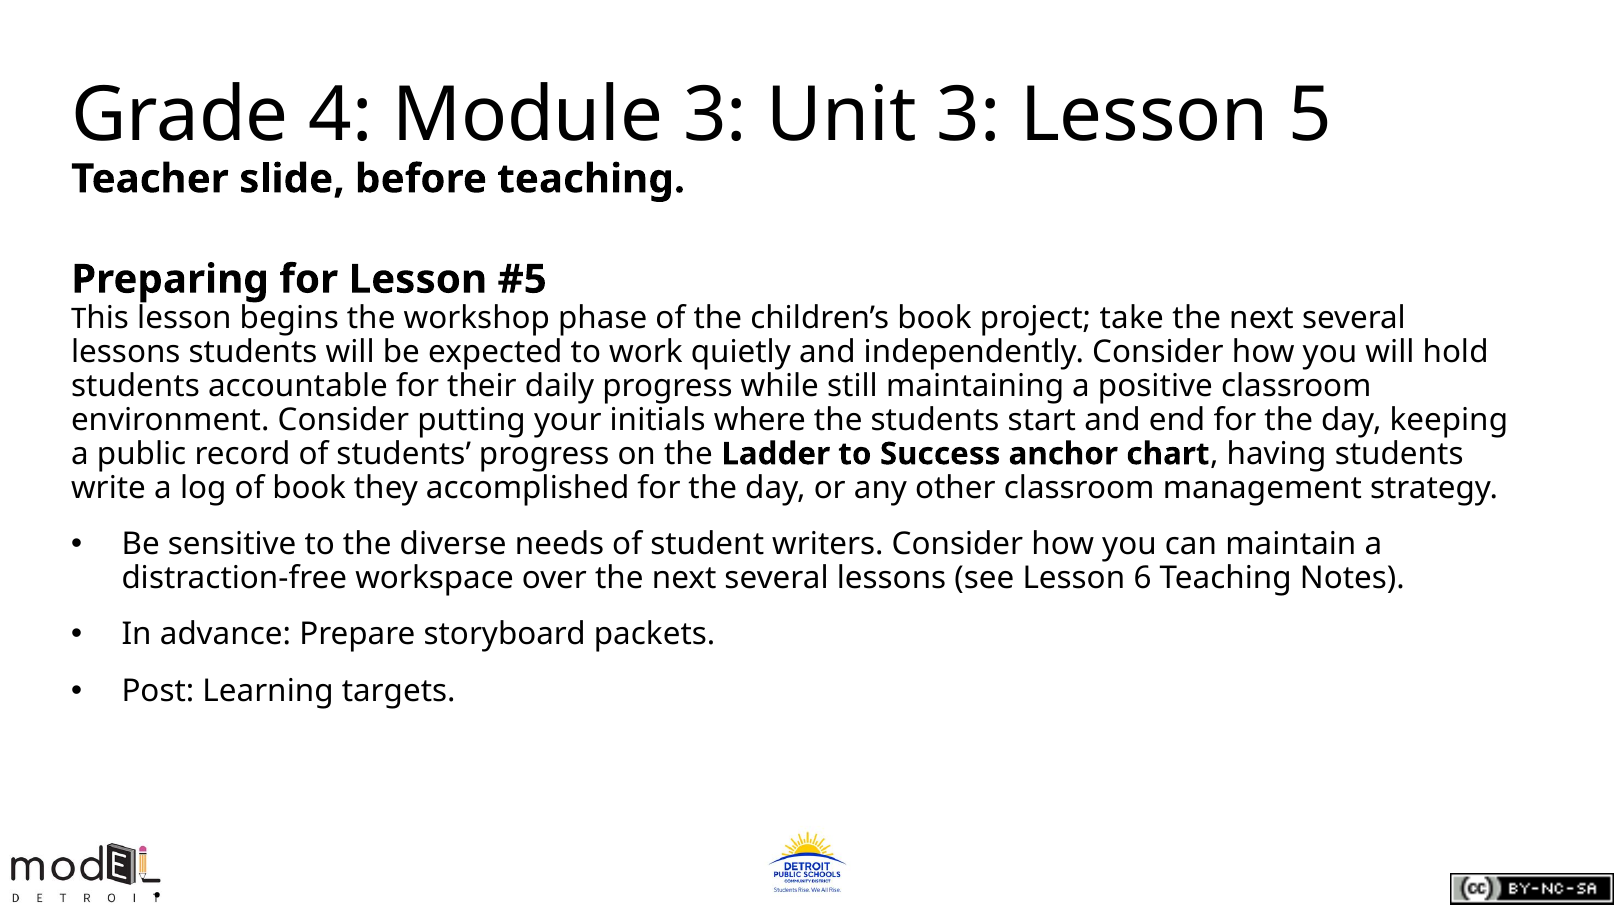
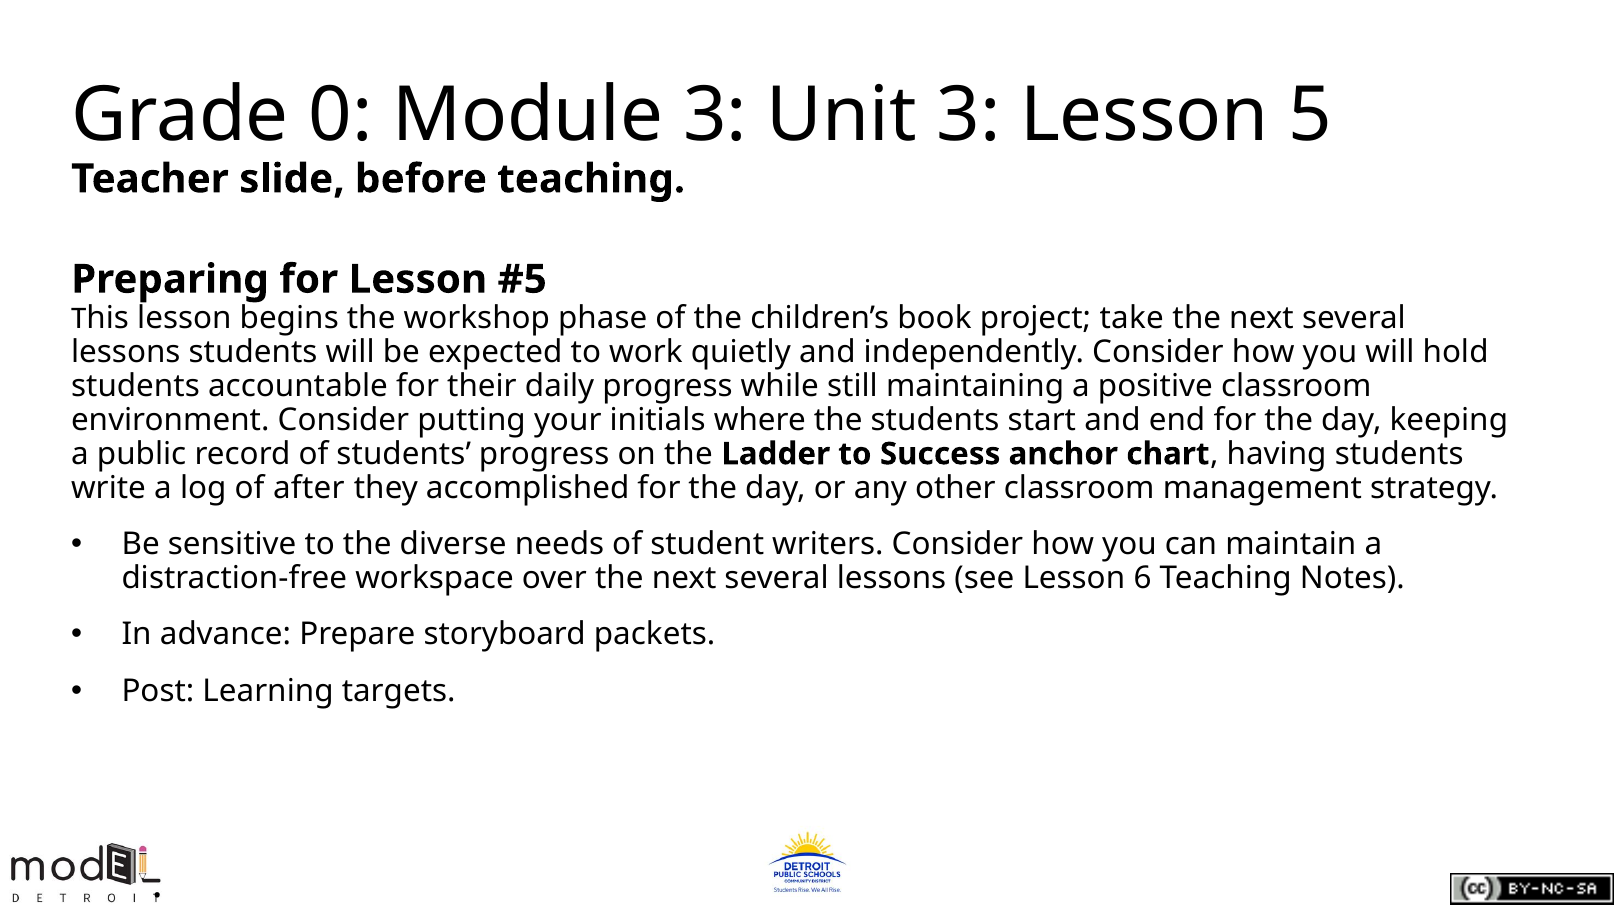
4: 4 -> 0
of book: book -> after
